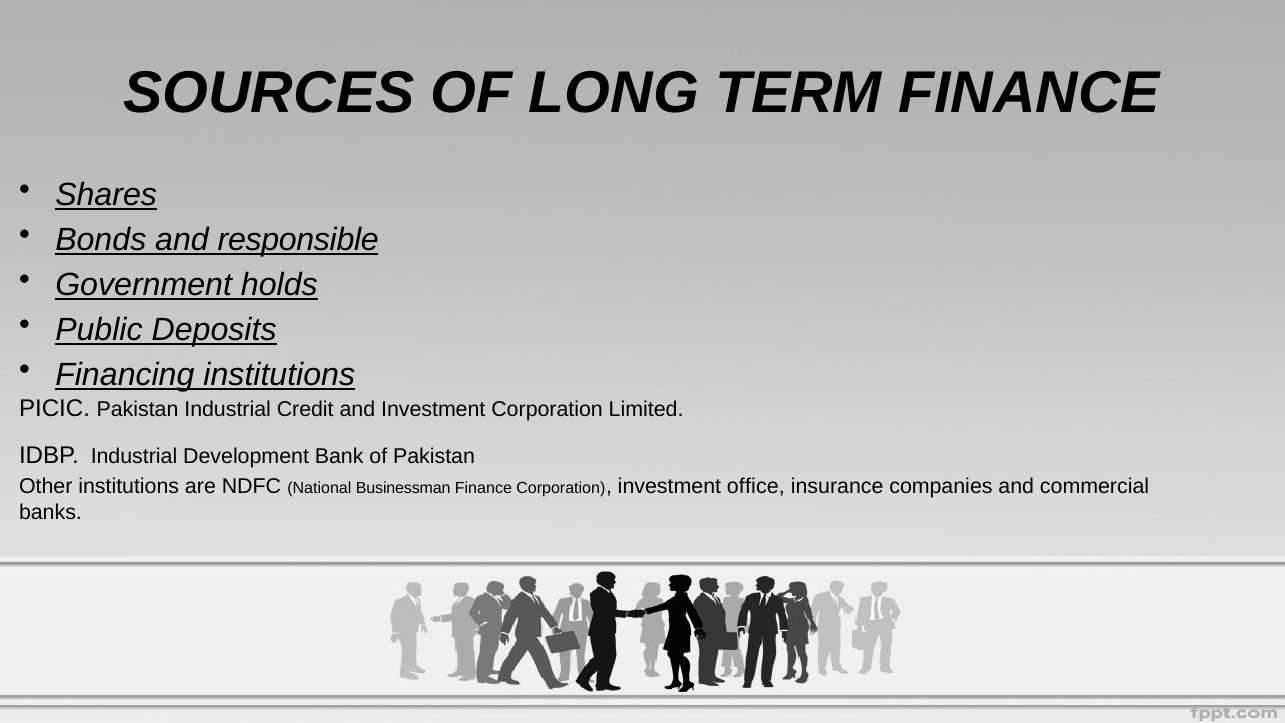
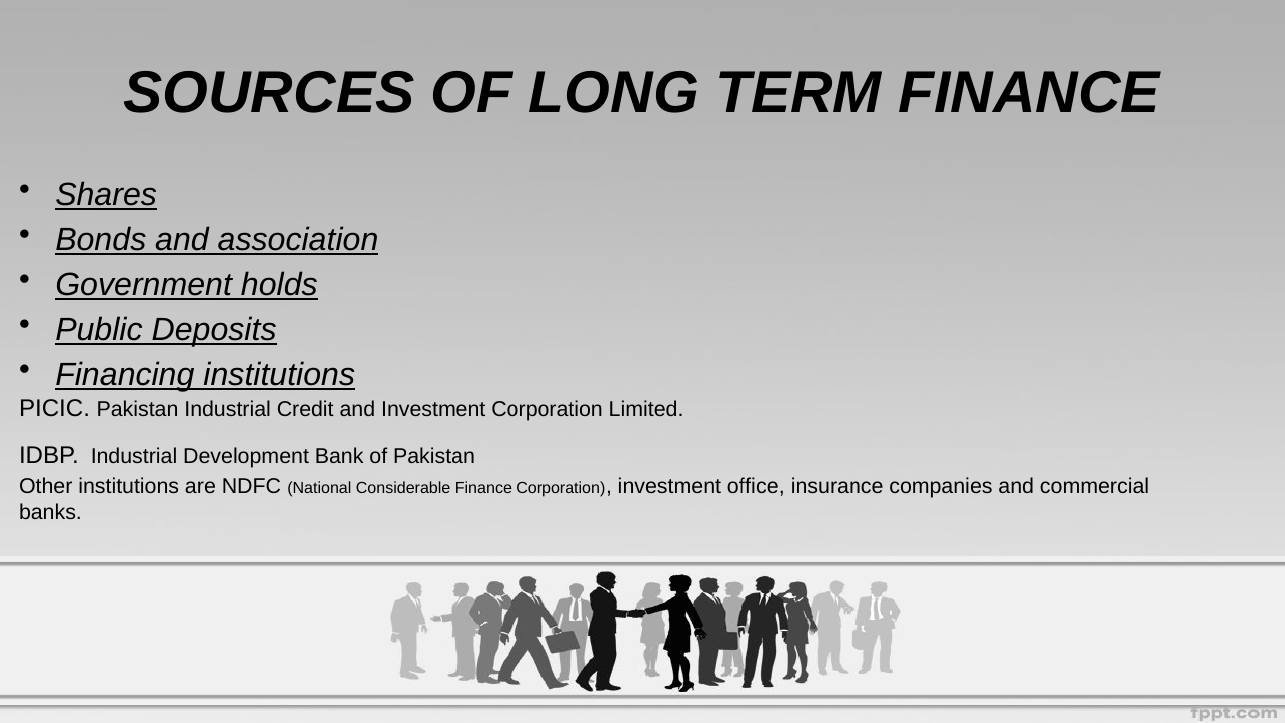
responsible: responsible -> association
Businessman: Businessman -> Considerable
